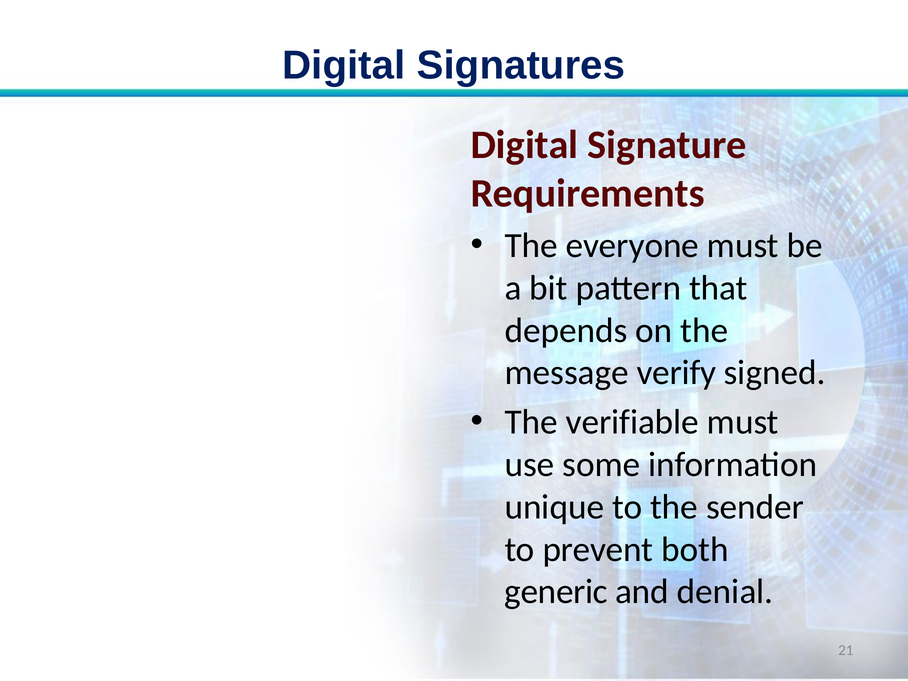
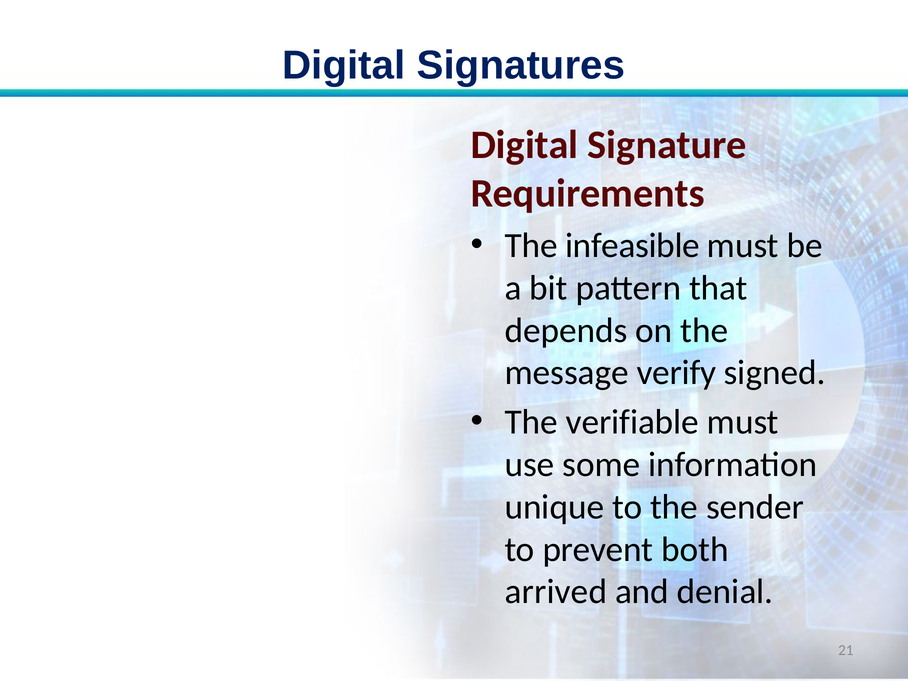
everyone: everyone -> infeasible
generic: generic -> arrived
